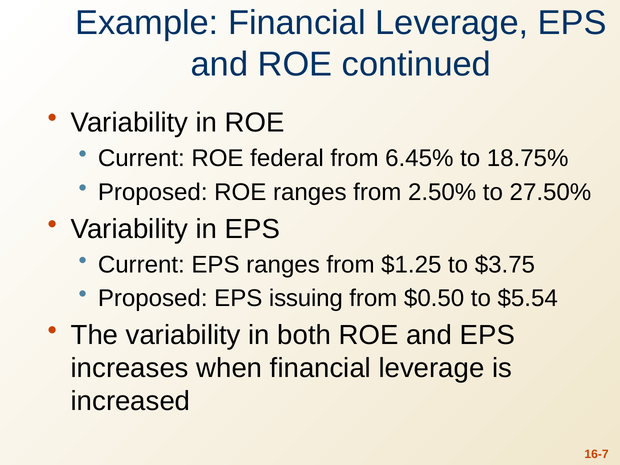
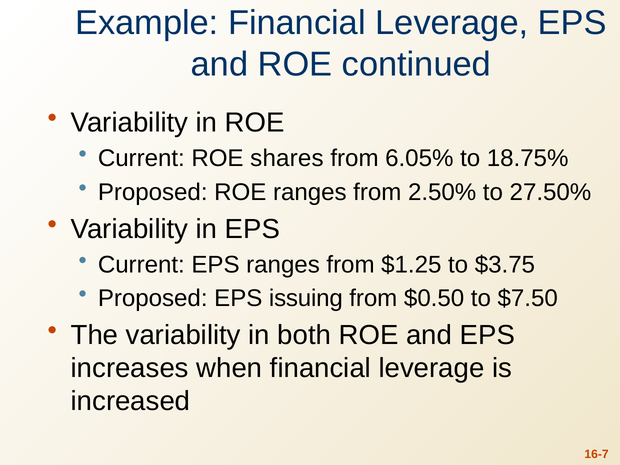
federal: federal -> shares
6.45%: 6.45% -> 6.05%
$5.54: $5.54 -> $7.50
